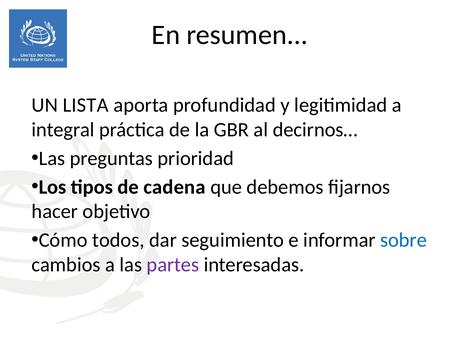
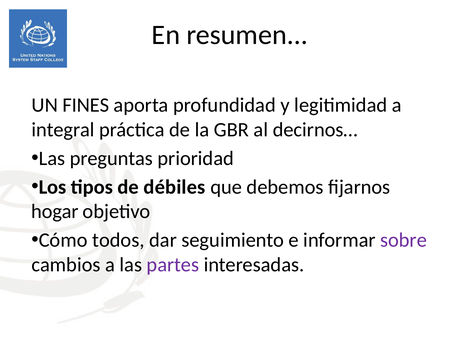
LISTA: LISTA -> FINES
cadena: cadena -> débiles
hacer: hacer -> hogar
sobre colour: blue -> purple
